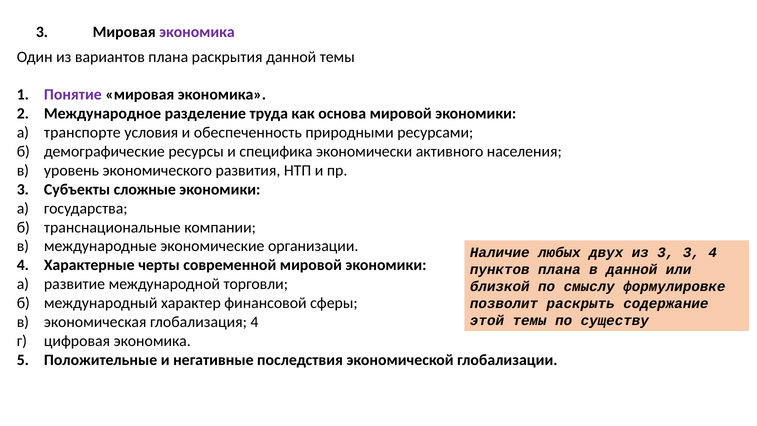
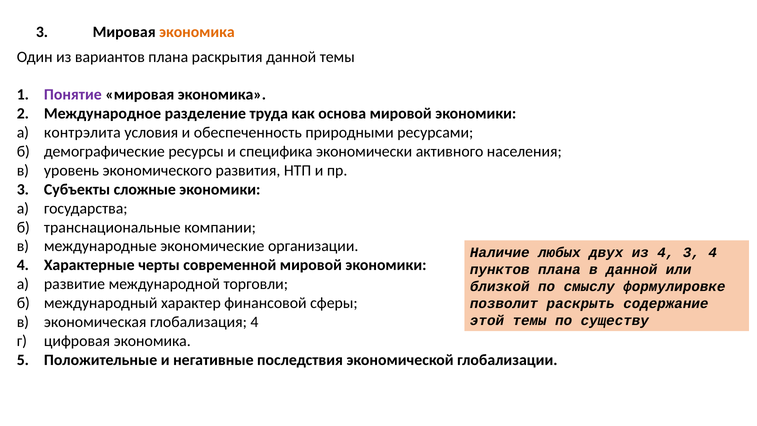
экономика at (197, 32) colour: purple -> orange
транспорте: транспорте -> контрэлита
из 3: 3 -> 4
